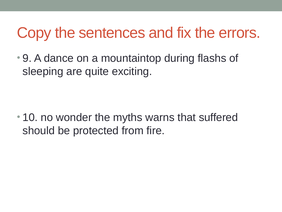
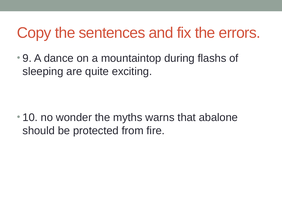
suffered: suffered -> abalone
